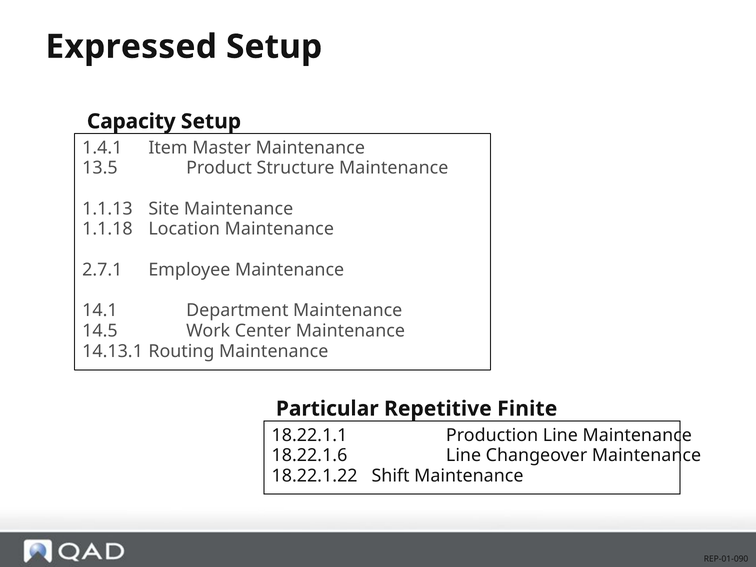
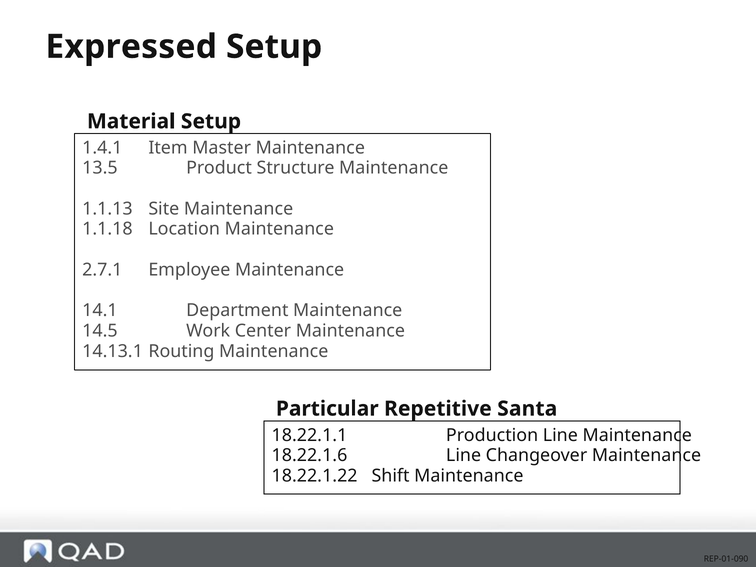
Capacity: Capacity -> Material
Finite: Finite -> Santa
